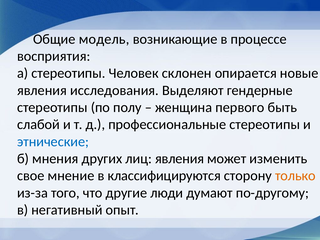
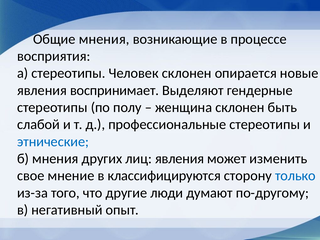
Общие модель: модель -> мнения
исследования: исследования -> воспринимает
женщина первого: первого -> склонен
только colour: orange -> blue
